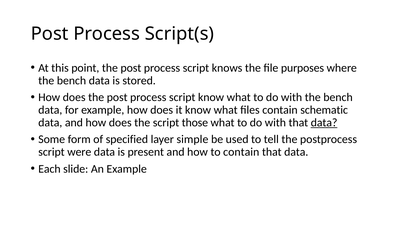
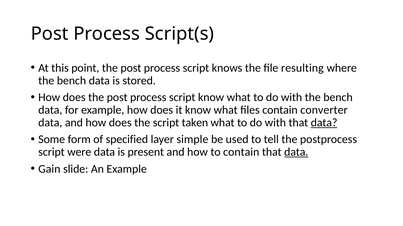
purposes: purposes -> resulting
schematic: schematic -> converter
those: those -> taken
data at (296, 153) underline: none -> present
Each: Each -> Gain
